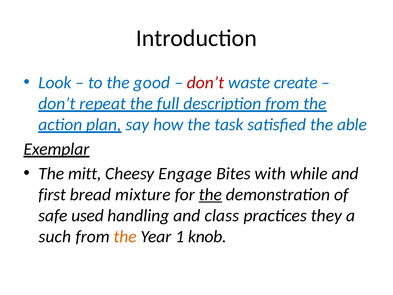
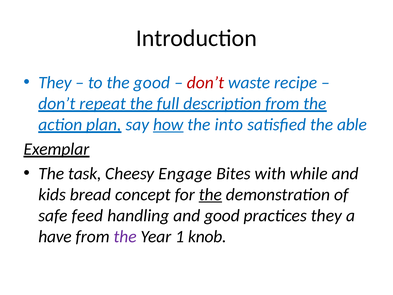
Look at (55, 82): Look -> They
create: create -> recipe
how underline: none -> present
task: task -> into
mitt: mitt -> task
first: first -> kids
mixture: mixture -> concept
used: used -> feed
and class: class -> good
such: such -> have
the at (125, 236) colour: orange -> purple
